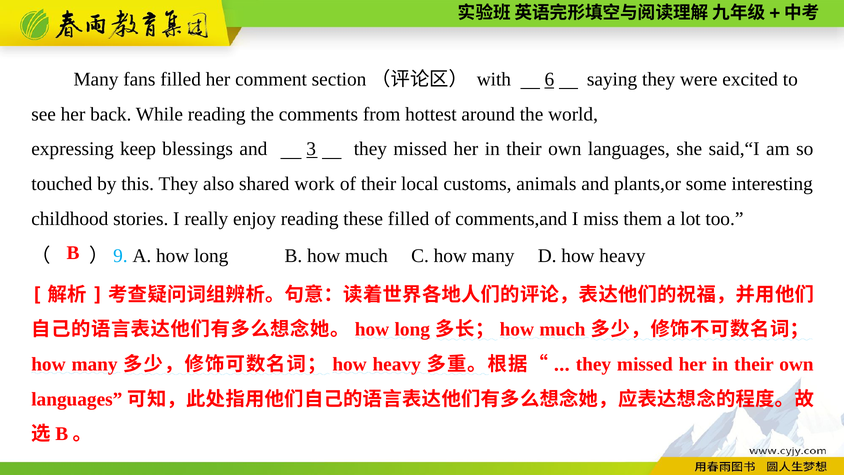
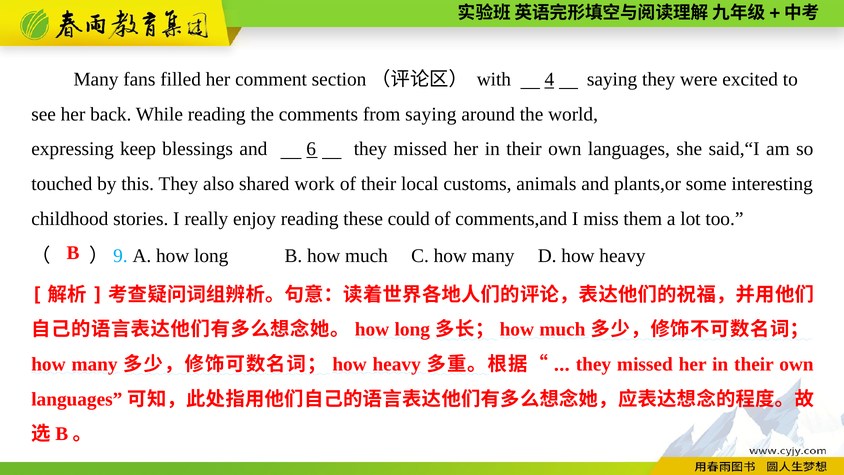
6: 6 -> 4
from hottest: hottest -> saying
3: 3 -> 6
these filled: filled -> could
